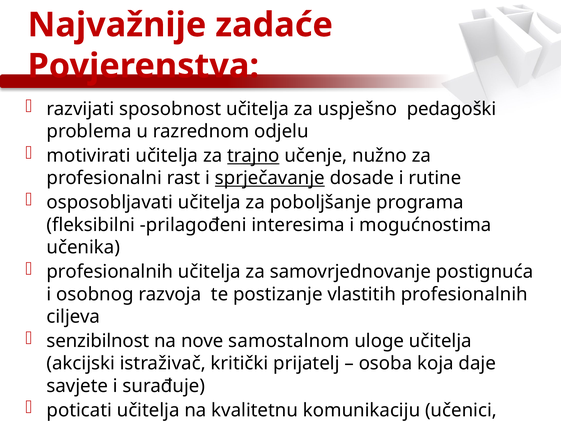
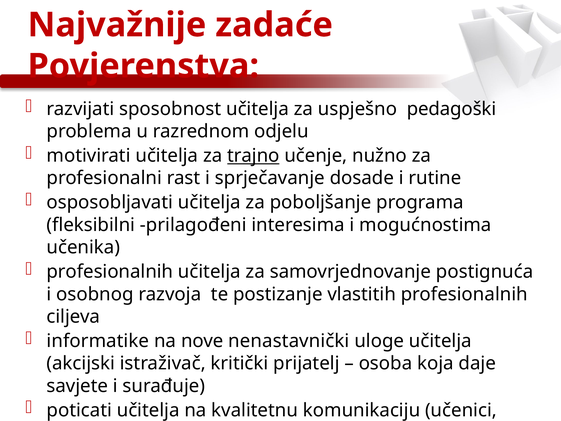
sprječavanje underline: present -> none
senzibilnost at (98, 341): senzibilnost -> informatike
samostalnom: samostalnom -> nenastavnički
